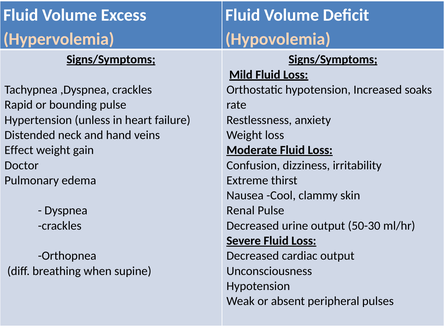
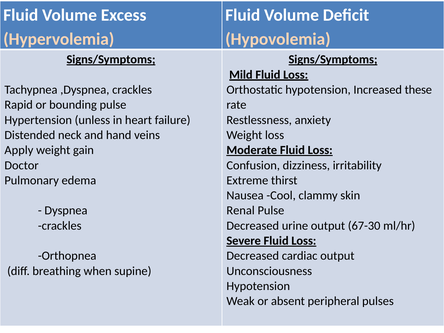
soaks: soaks -> these
Effect: Effect -> Apply
50-30: 50-30 -> 67-30
